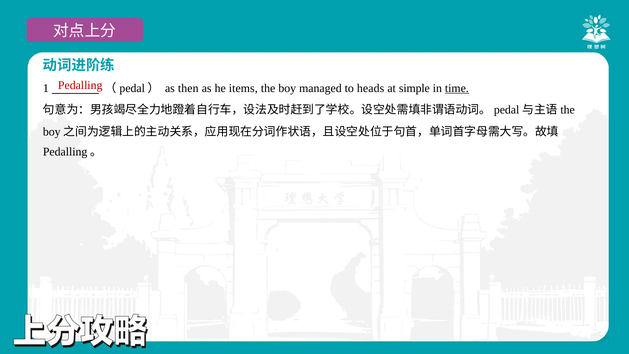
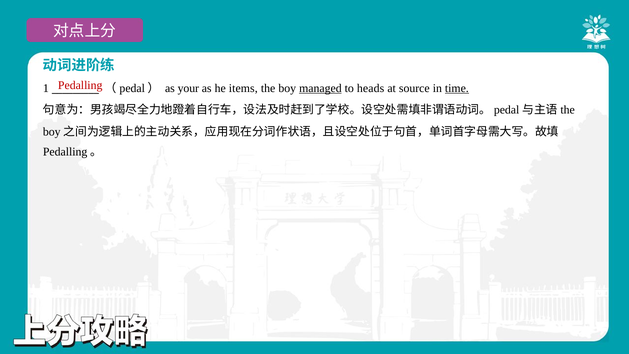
then: then -> your
managed underline: none -> present
simple: simple -> source
